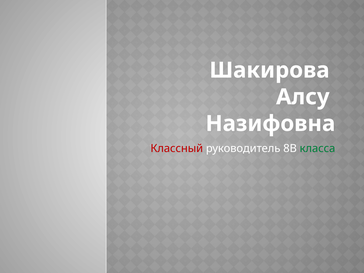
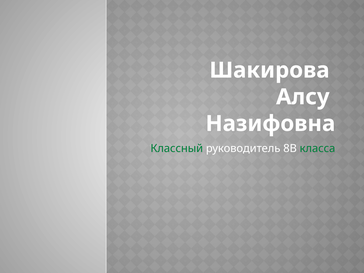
Классный colour: red -> green
